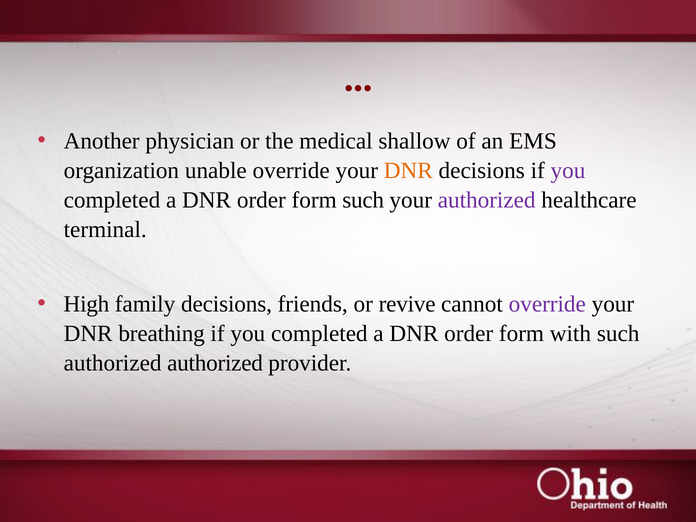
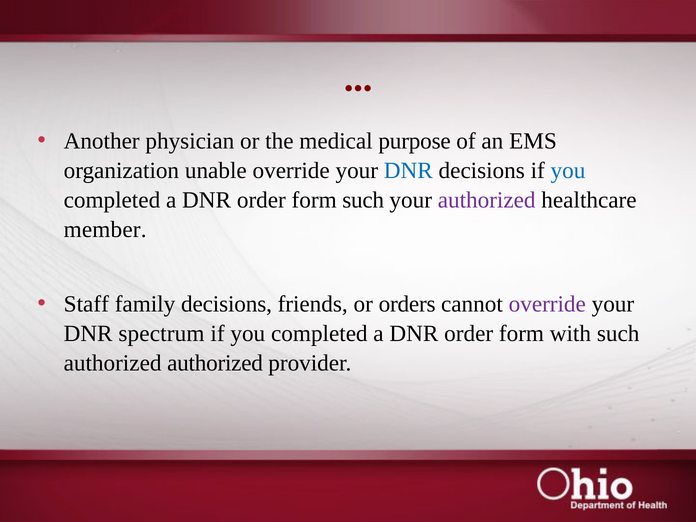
shallow: shallow -> purpose
DNR at (408, 171) colour: orange -> blue
you at (568, 171) colour: purple -> blue
terminal: terminal -> member
High: High -> Staff
revive: revive -> orders
breathing: breathing -> spectrum
